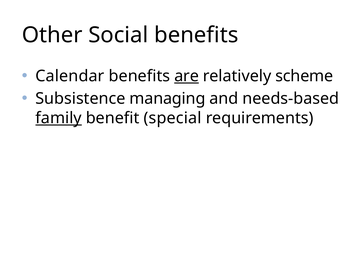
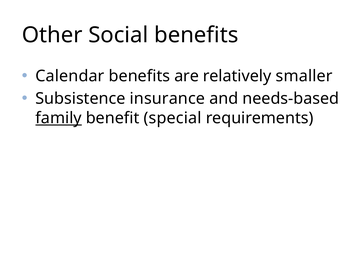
are underline: present -> none
scheme: scheme -> smaller
managing: managing -> insurance
